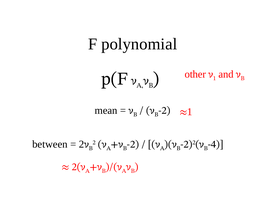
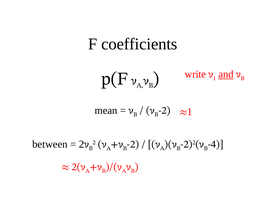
polynomial: polynomial -> coefficients
other: other -> write
and underline: none -> present
